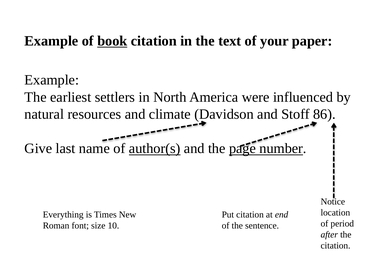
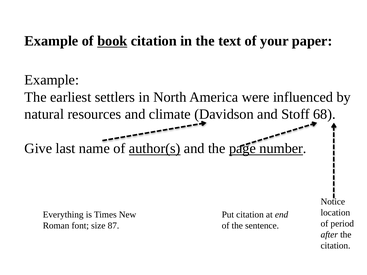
86: 86 -> 68
10: 10 -> 87
